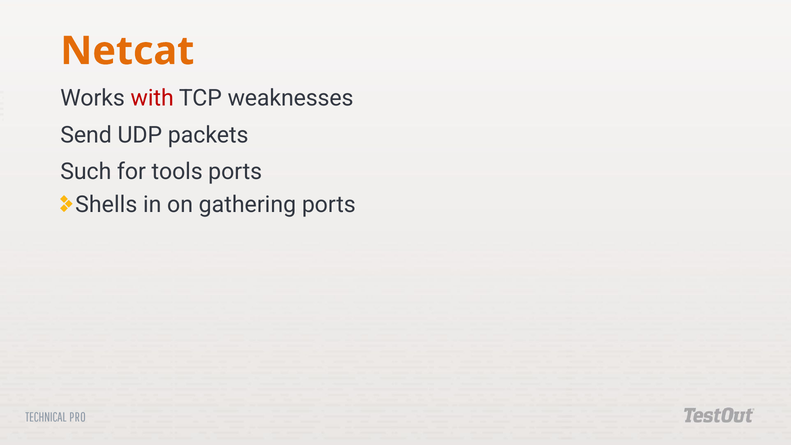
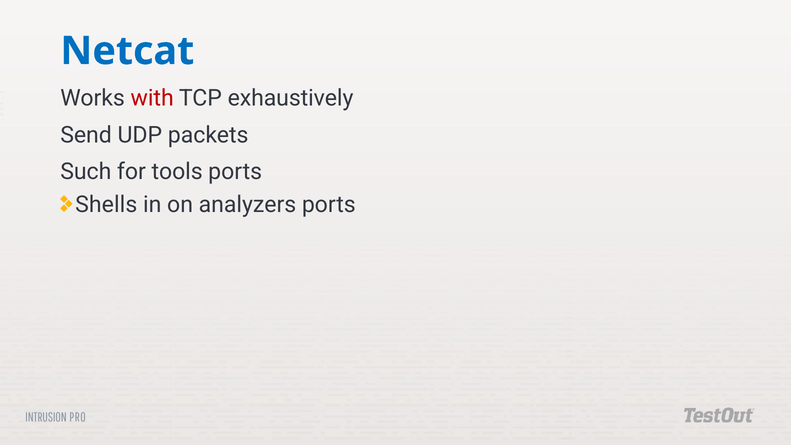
Netcat colour: orange -> blue
weaknesses: weaknesses -> exhaustively
gathering: gathering -> analyzers
TECHNICAL: TECHNICAL -> INTRUSION
